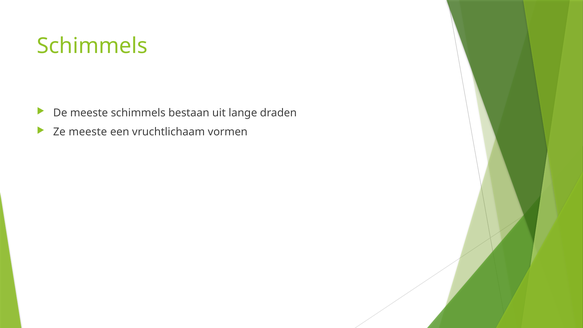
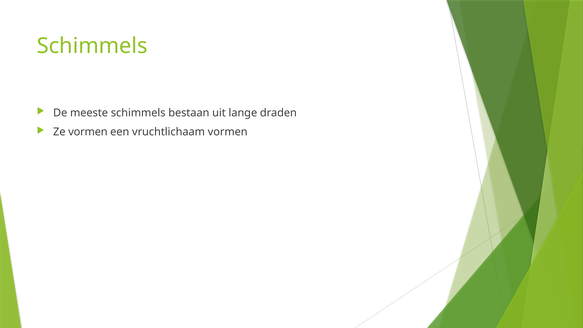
Ze meeste: meeste -> vormen
